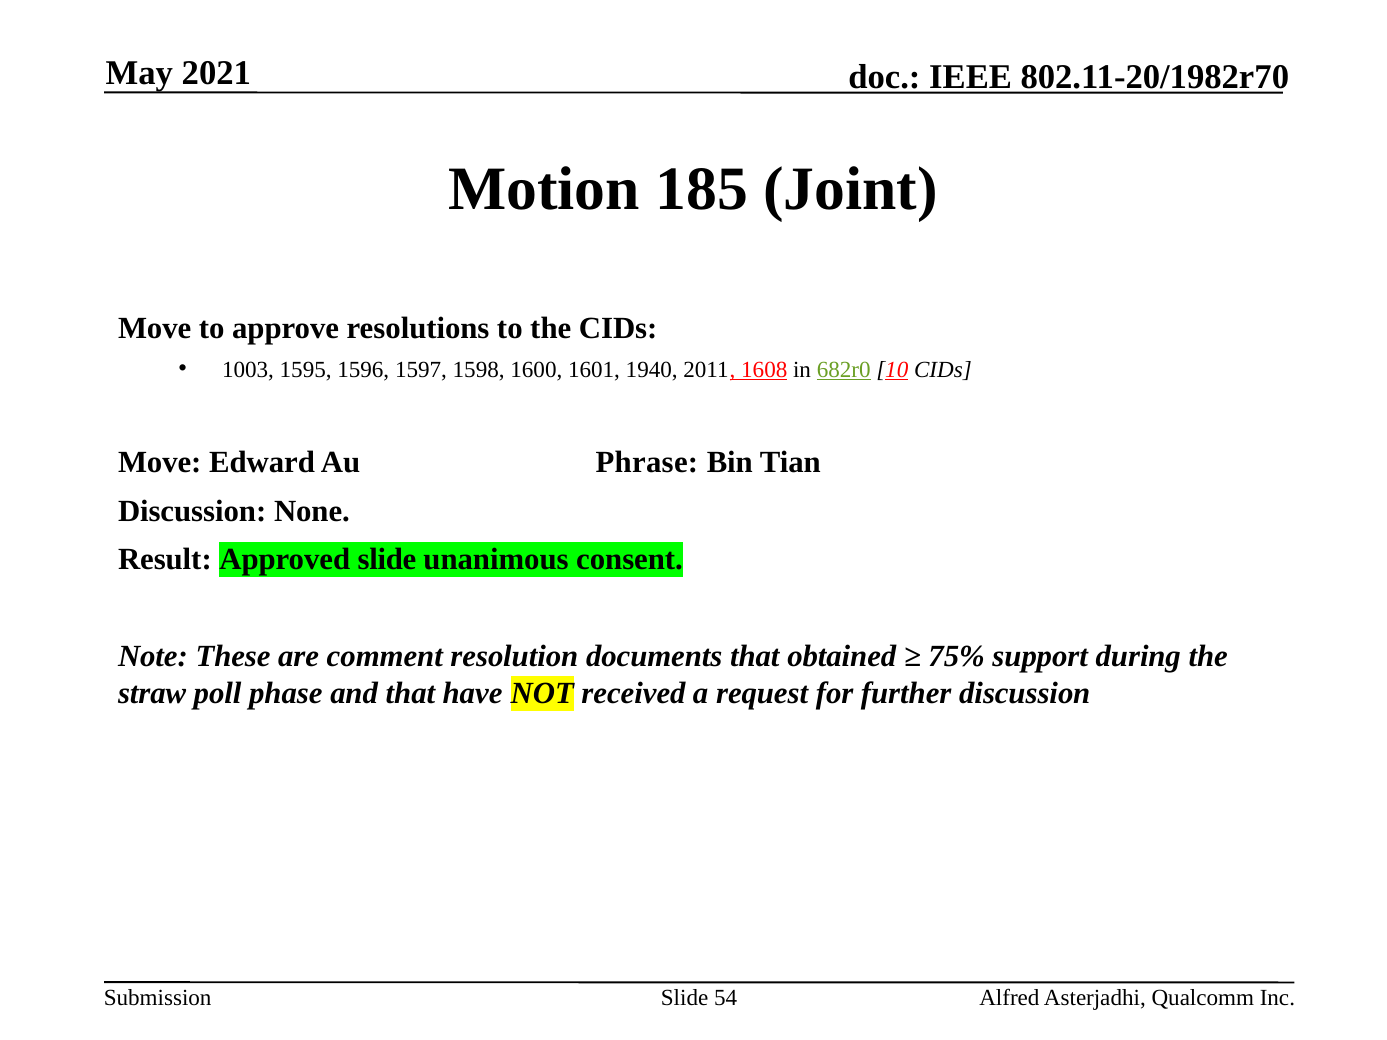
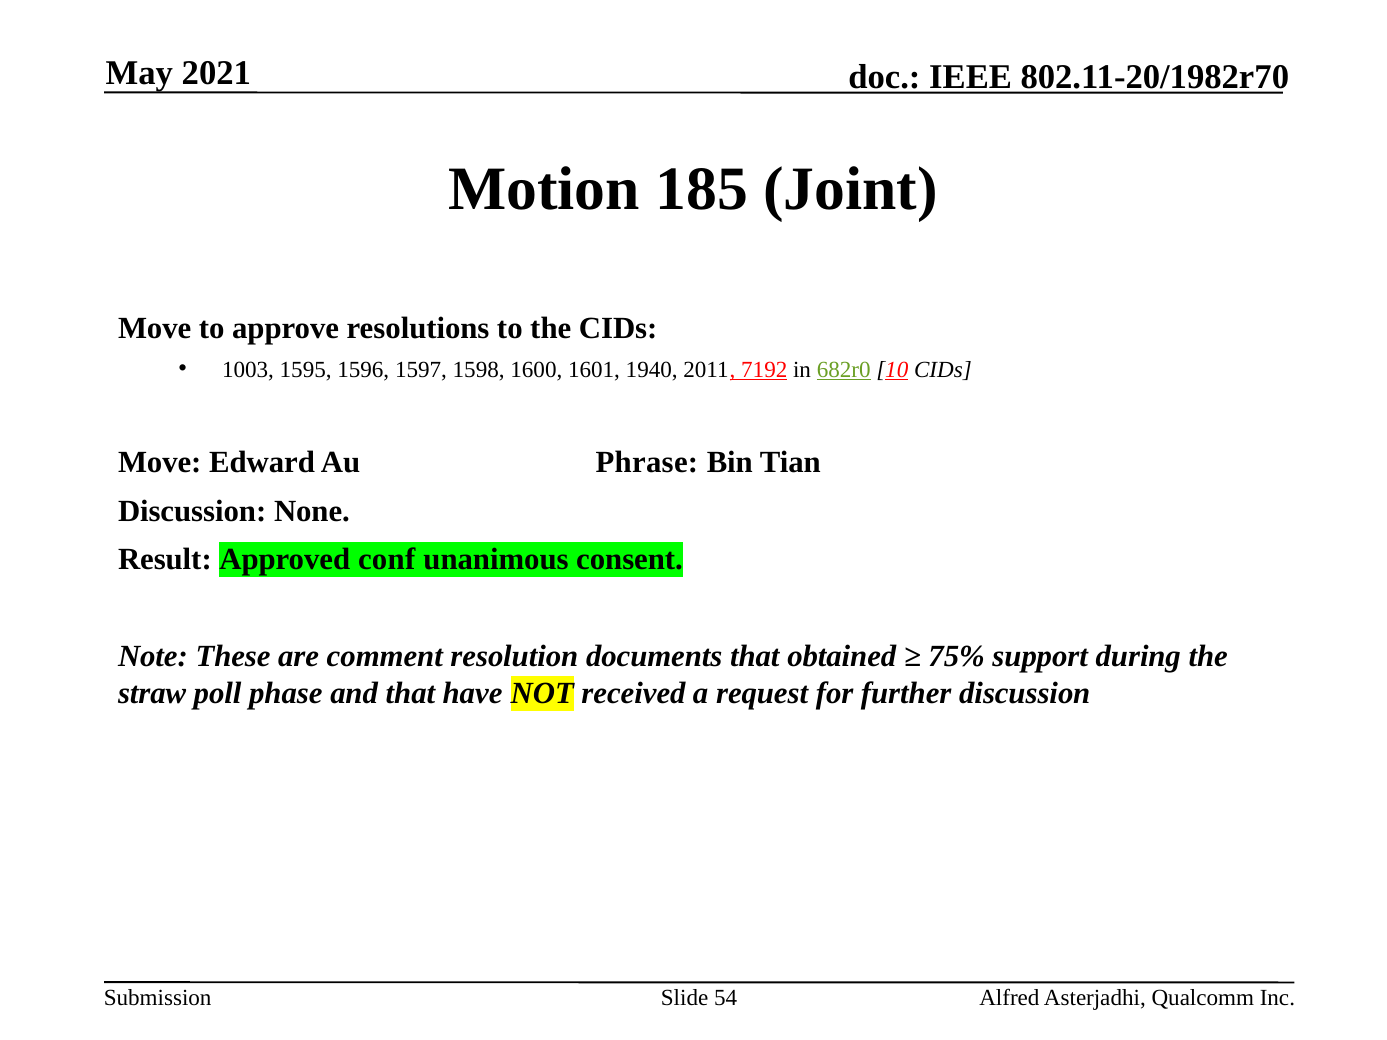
1608: 1608 -> 7192
Approved slide: slide -> conf
